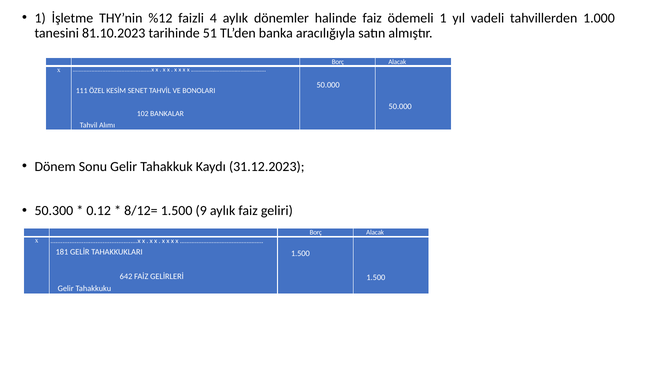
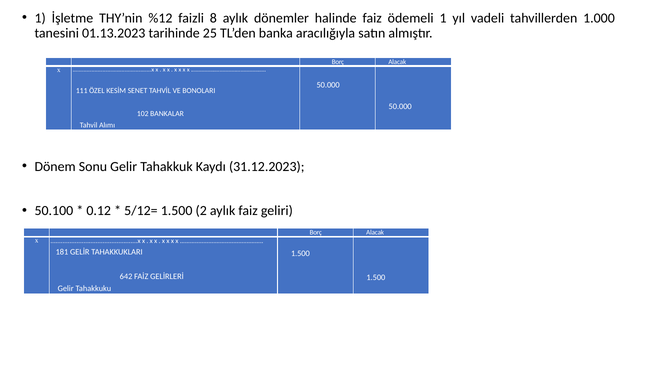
4: 4 -> 8
81.10.2023: 81.10.2023 -> 01.13.2023
51: 51 -> 25
50.300: 50.300 -> 50.100
8/12=: 8/12= -> 5/12=
9: 9 -> 2
